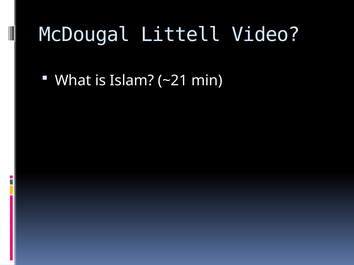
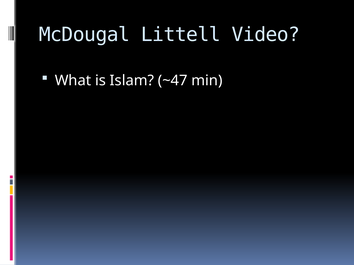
~21: ~21 -> ~47
